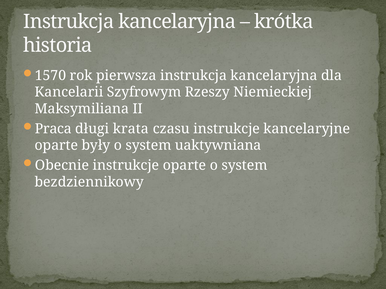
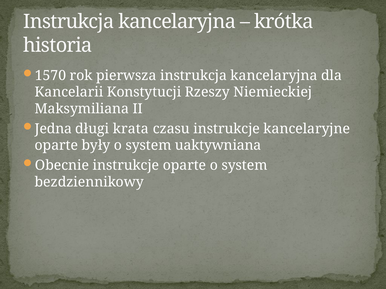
Szyfrowym: Szyfrowym -> Konstytucji
Praca: Praca -> Jedna
